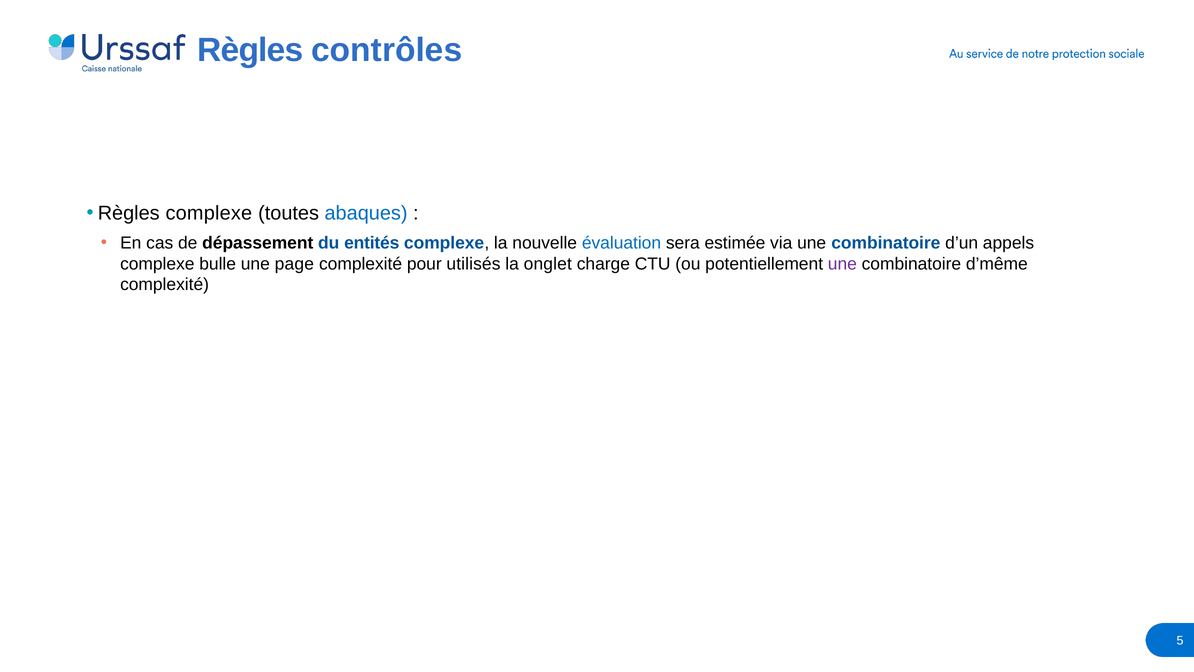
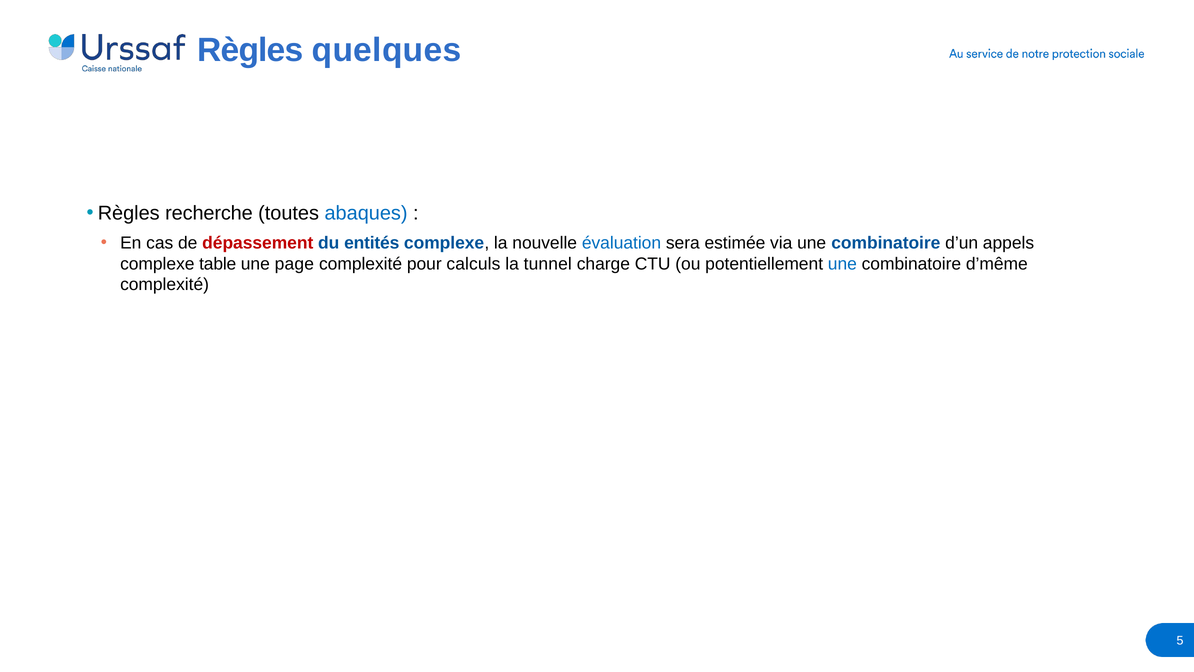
contrôles: contrôles -> quelques
Règles complexe: complexe -> recherche
dépassement colour: black -> red
bulle: bulle -> table
utilisés: utilisés -> calculs
onglet: onglet -> tunnel
une at (842, 264) colour: purple -> blue
